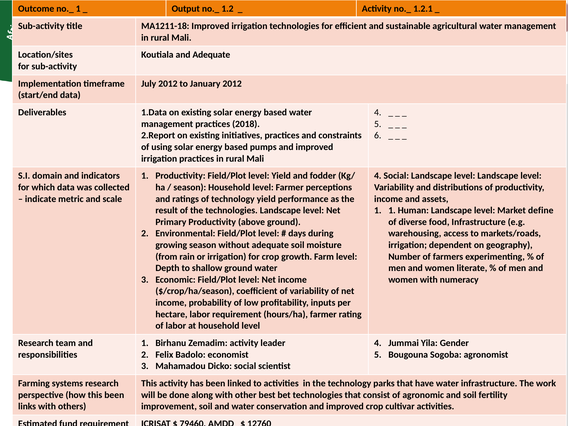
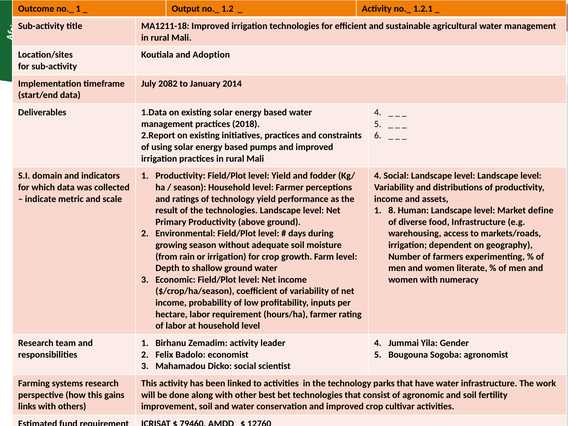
and Adequate: Adequate -> Adoption
July 2012: 2012 -> 2082
January 2012: 2012 -> 2014
1 1: 1 -> 8
this been: been -> gains
